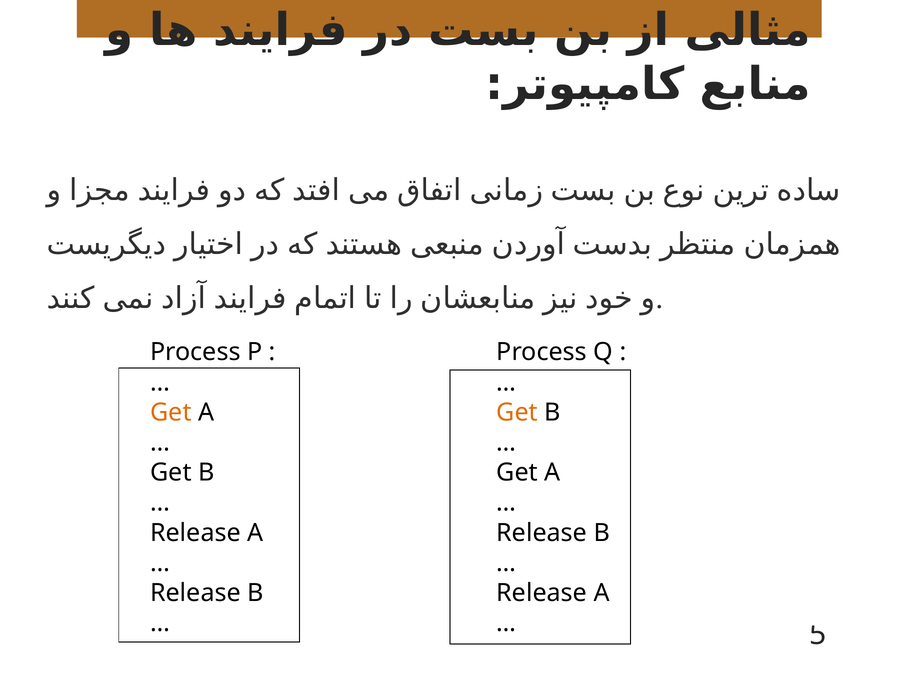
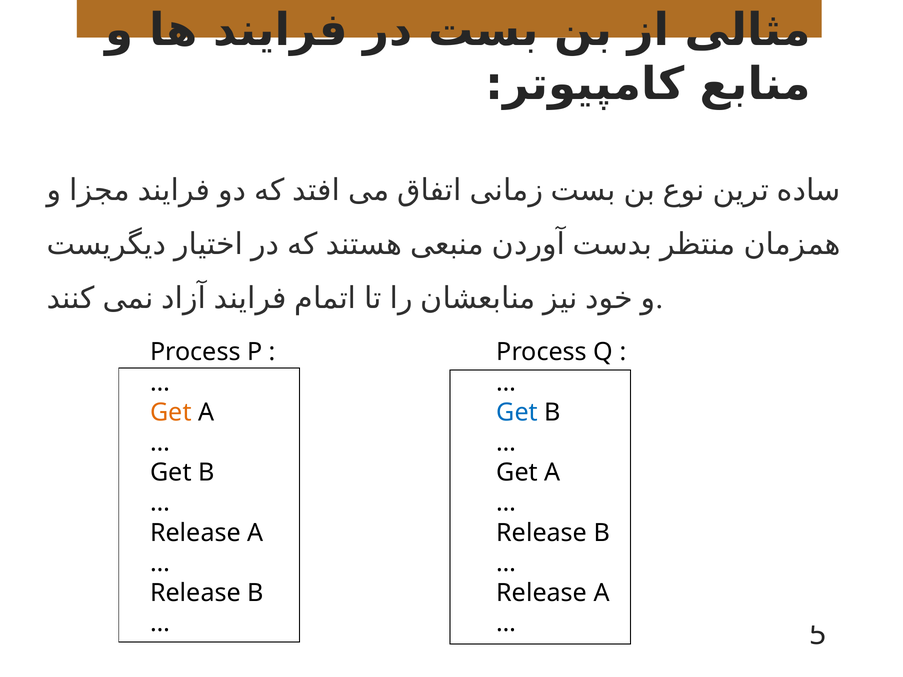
Get at (517, 413) colour: orange -> blue
